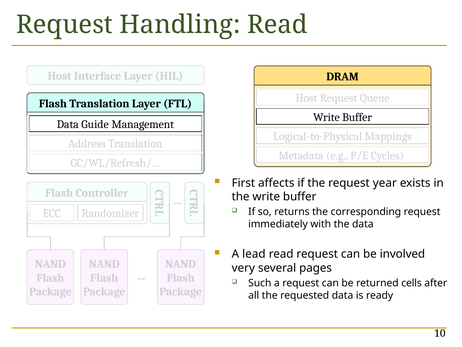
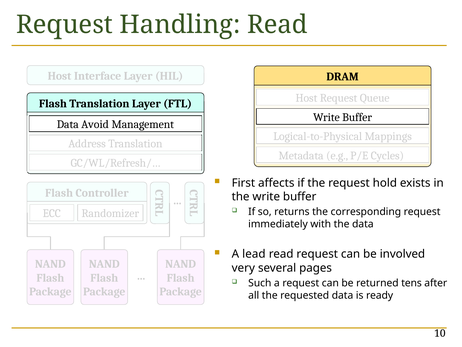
Guide: Guide -> Avoid
year: year -> hold
cells: cells -> tens
